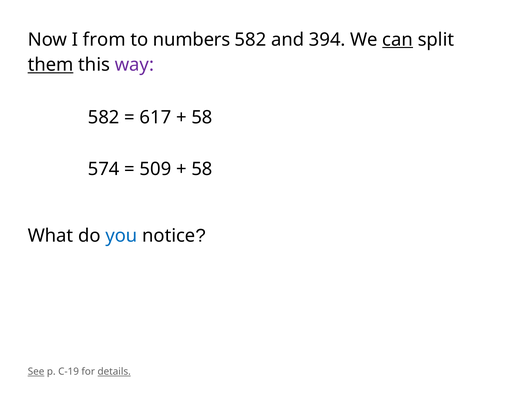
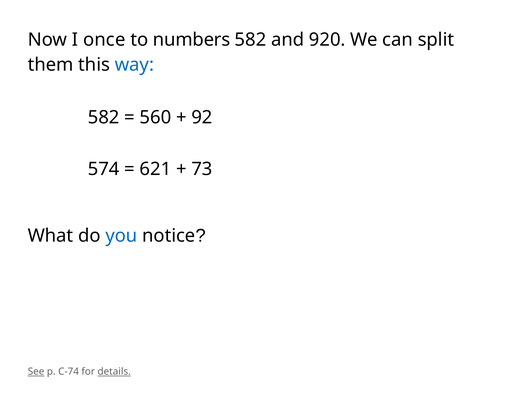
from: from -> once
394: 394 -> 920
can underline: present -> none
them underline: present -> none
way colour: purple -> blue
617: 617 -> 560
58 at (202, 117): 58 -> 92
509: 509 -> 621
58 at (202, 169): 58 -> 73
C-19: C-19 -> C-74
